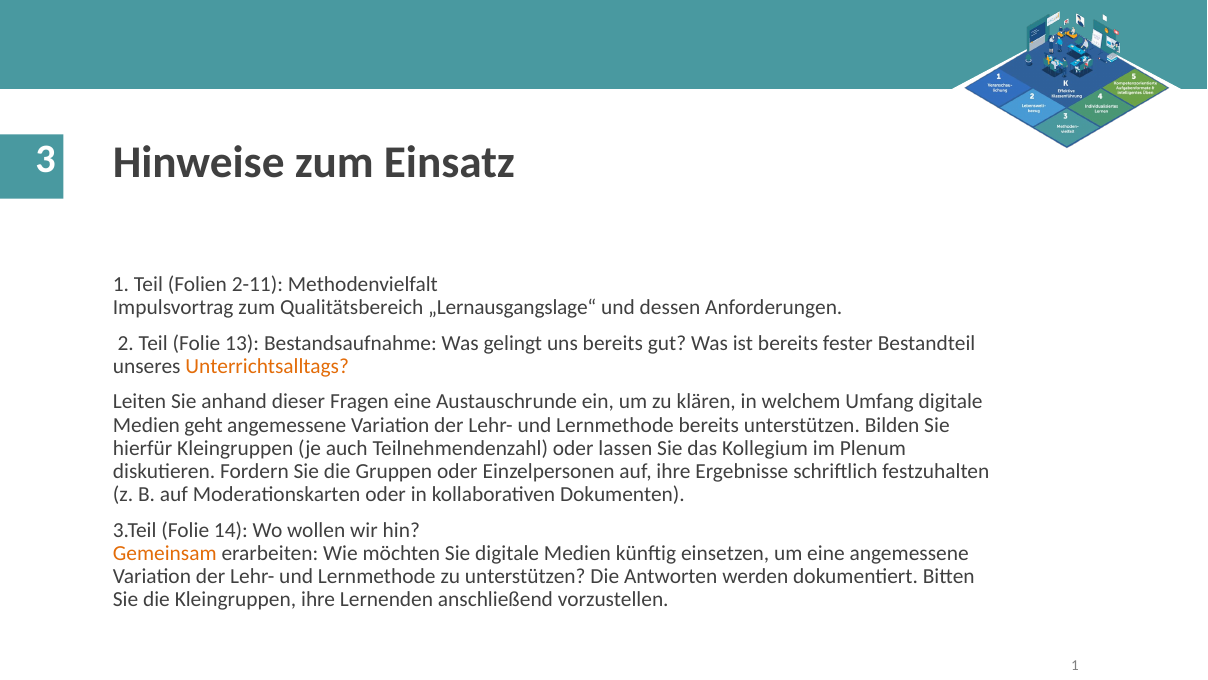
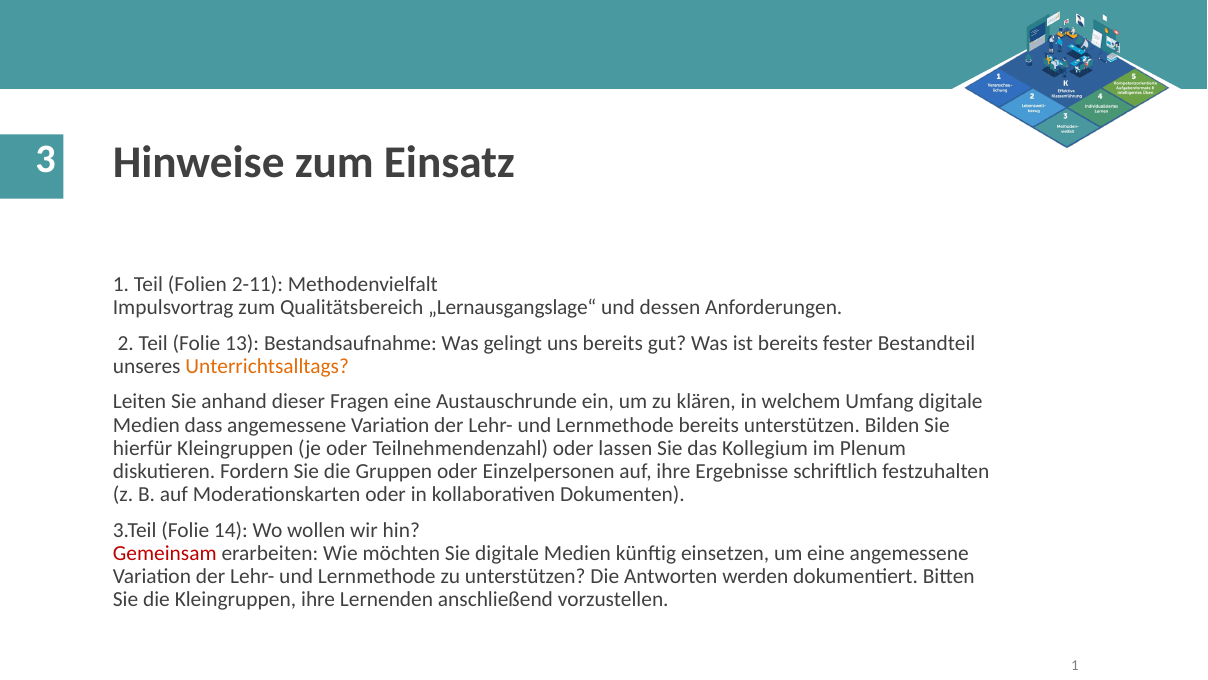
geht: geht -> dass
je auch: auch -> oder
Gemeinsam colour: orange -> red
